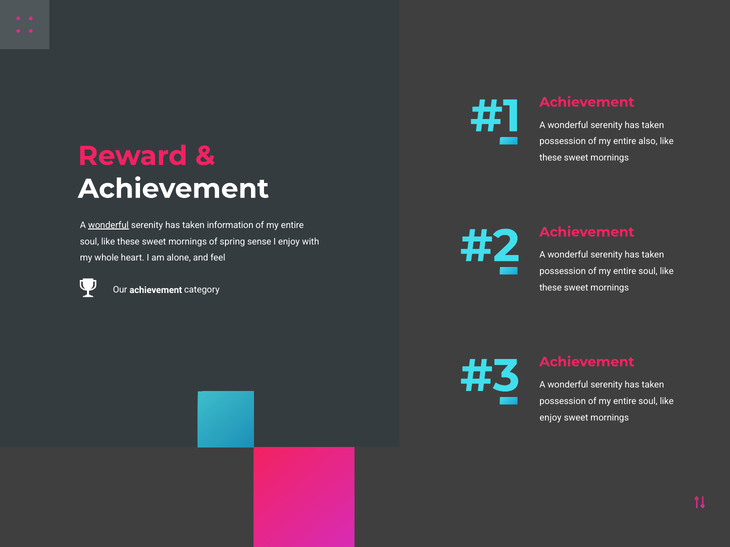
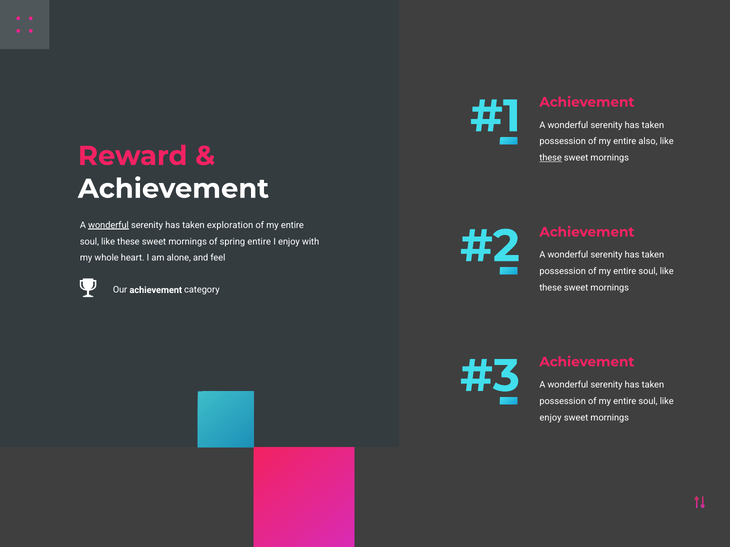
these at (551, 158) underline: none -> present
information: information -> exploration
spring sense: sense -> entire
